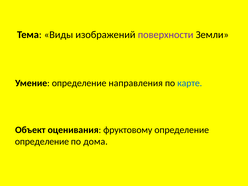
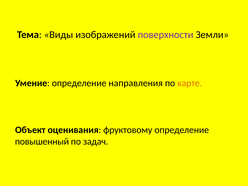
карте colour: blue -> orange
определение at (42, 142): определение -> повышенный
дома: дома -> задач
